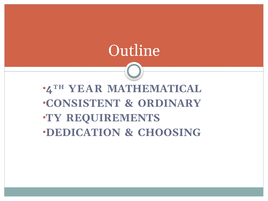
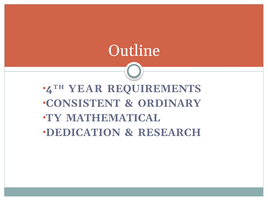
MATHEMATICAL: MATHEMATICAL -> REQUIREMENTS
REQUIREMENTS: REQUIREMENTS -> MATHEMATICAL
CHOOSING: CHOOSING -> RESEARCH
